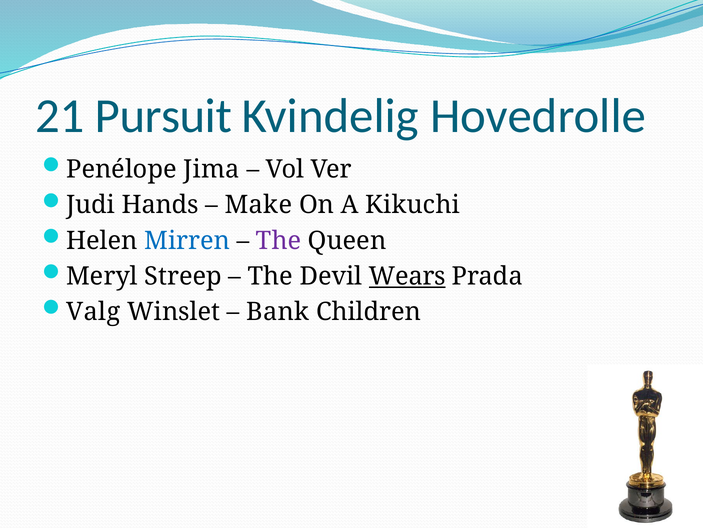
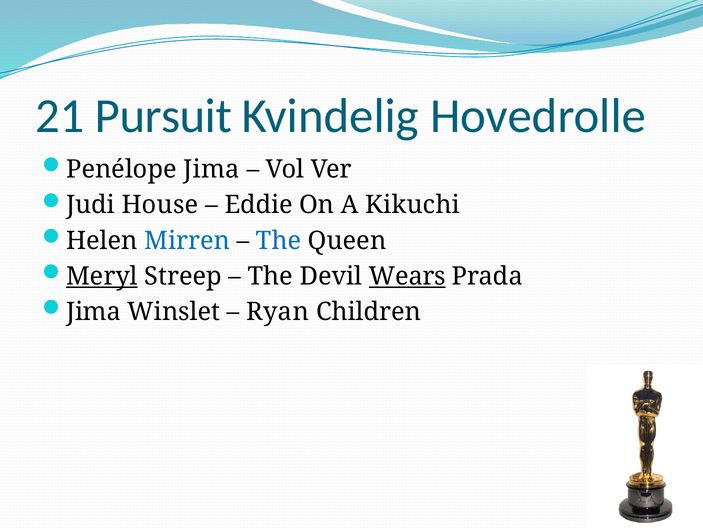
Hands: Hands -> House
Make: Make -> Eddie
The at (279, 240) colour: purple -> blue
Meryl underline: none -> present
Valg at (93, 311): Valg -> Jima
Bank: Bank -> Ryan
